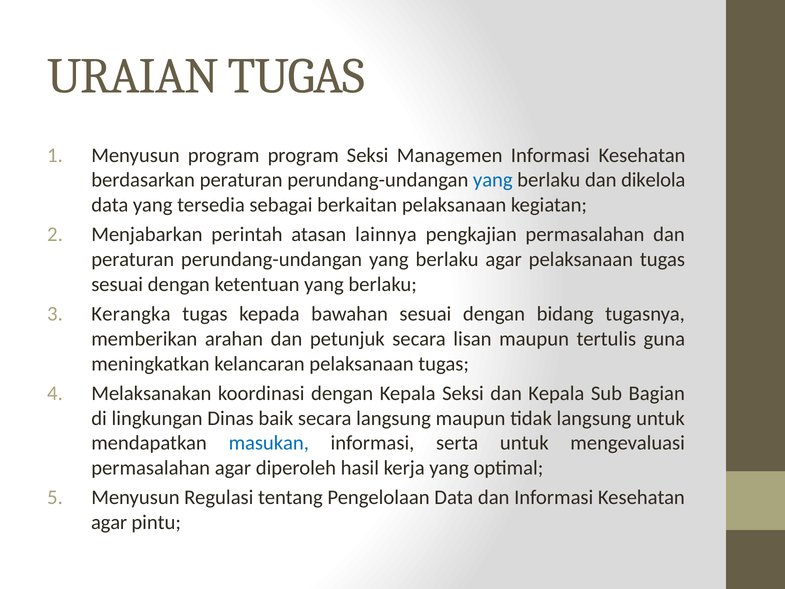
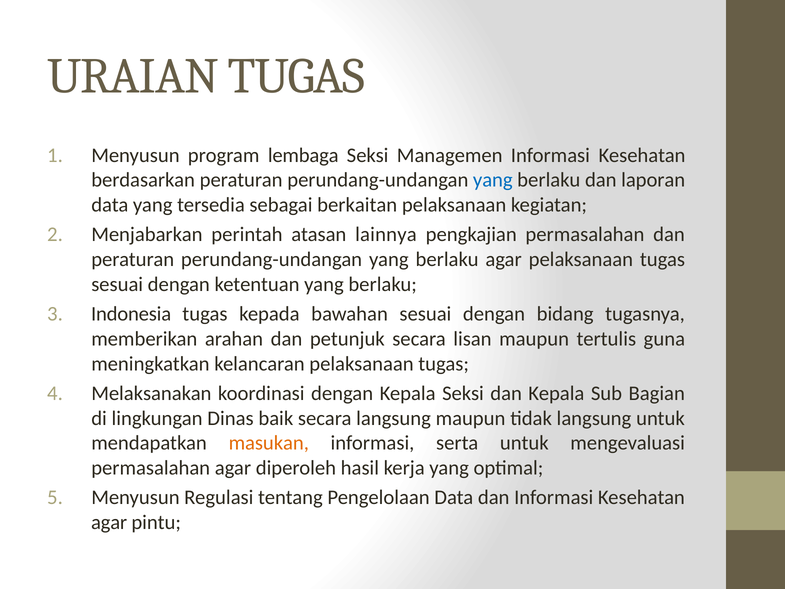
program program: program -> lembaga
dikelola: dikelola -> laporan
Kerangka: Kerangka -> Indonesia
masukan colour: blue -> orange
